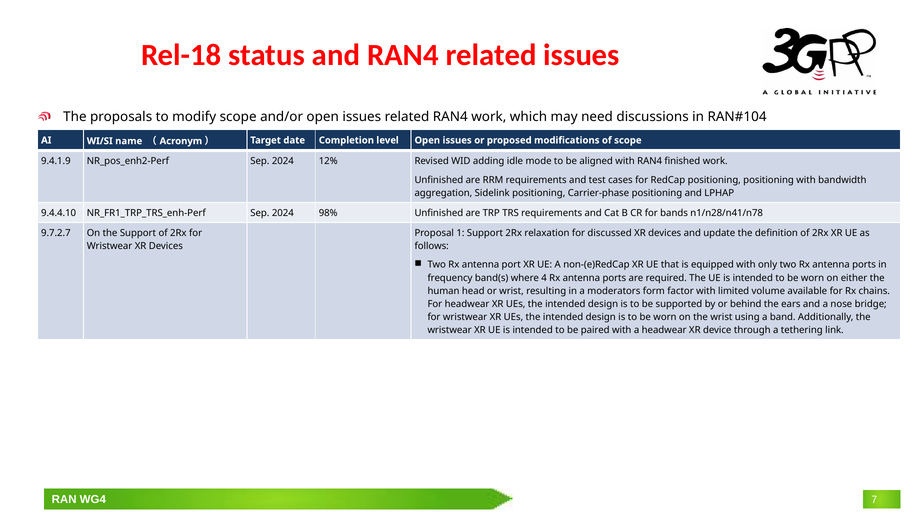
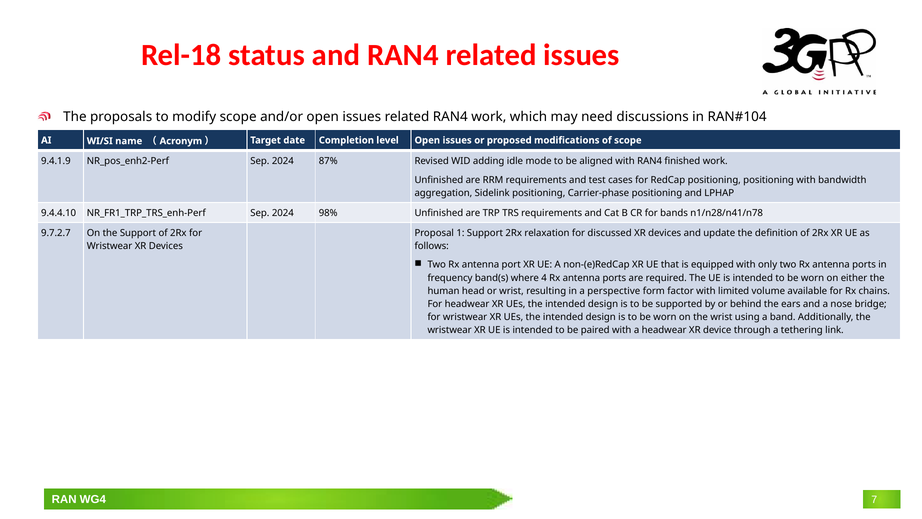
12%: 12% -> 87%
moderators: moderators -> perspective
